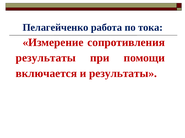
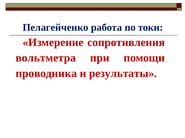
тока: тока -> токи
результаты at (46, 58): результаты -> вольтметра
включается: включается -> проводника
